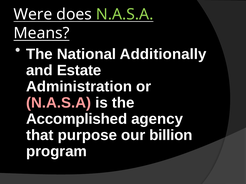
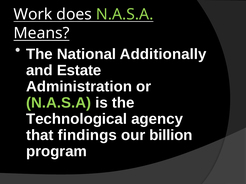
Were: Were -> Work
N.A.S.A at (59, 103) colour: pink -> light green
Accomplished: Accomplished -> Technological
purpose: purpose -> findings
